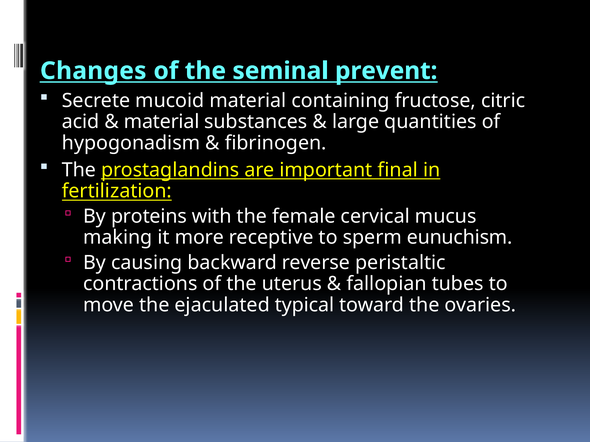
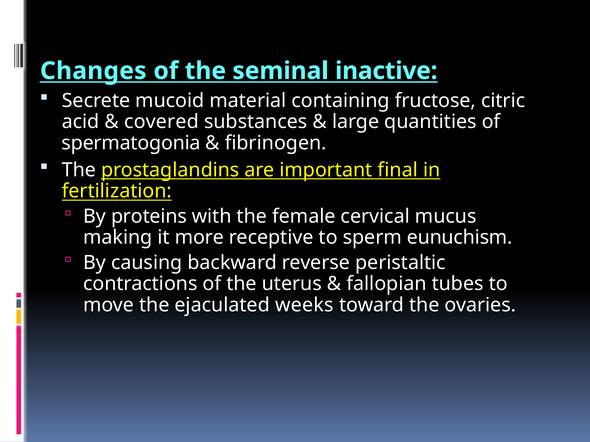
prevent: prevent -> inactive
material at (162, 122): material -> covered
hypogonadism: hypogonadism -> spermatogonia
typical: typical -> weeks
